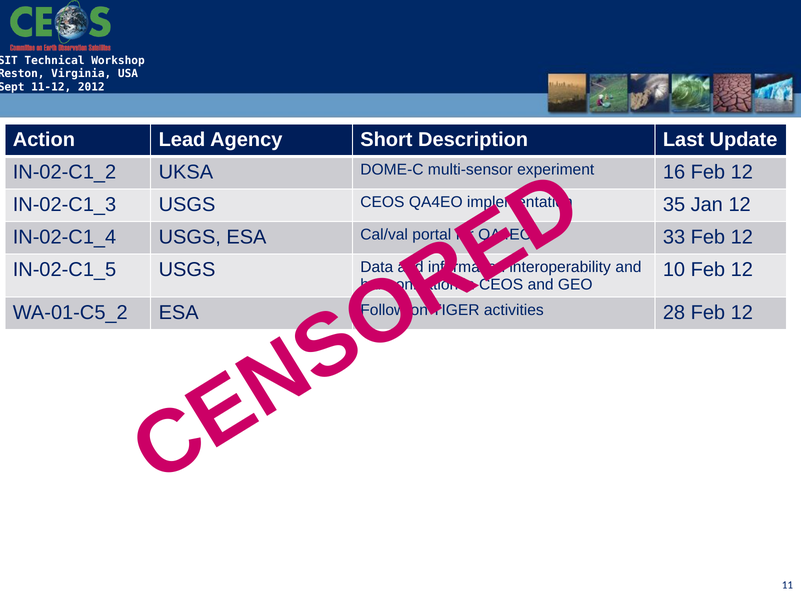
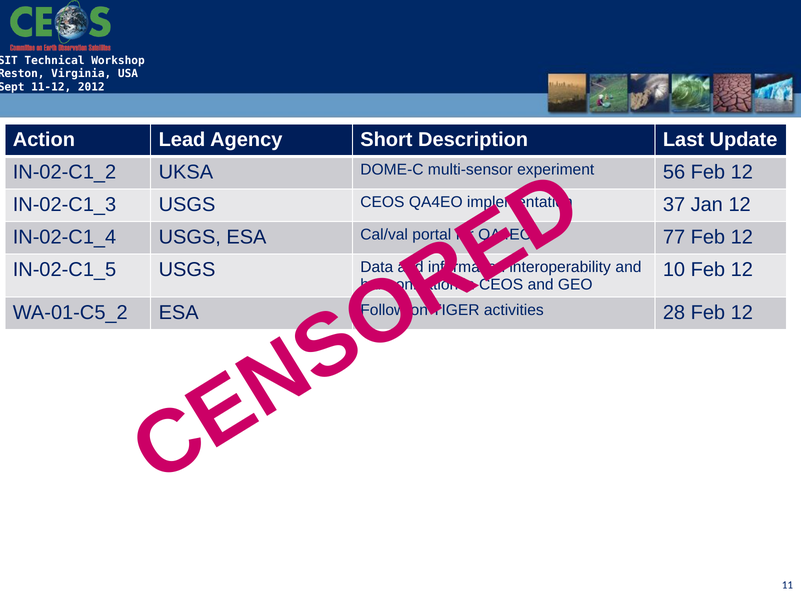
16: 16 -> 56
35: 35 -> 37
33: 33 -> 77
